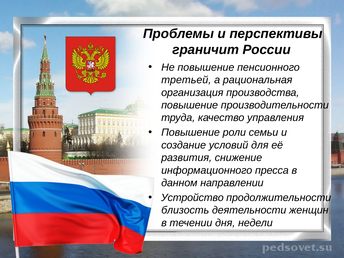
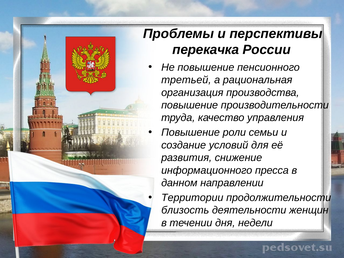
граничит: граничит -> перекачка
Устройство: Устройство -> Территории
